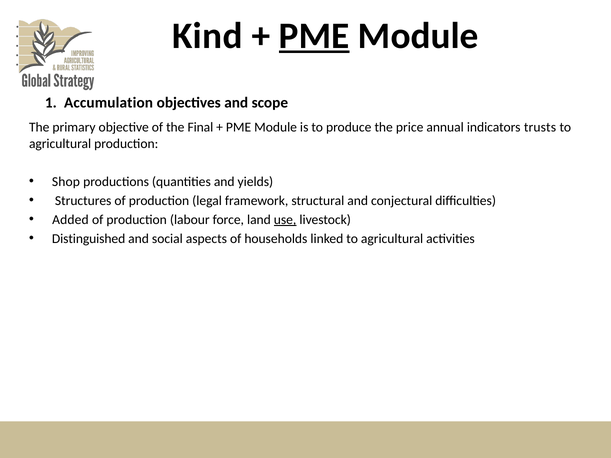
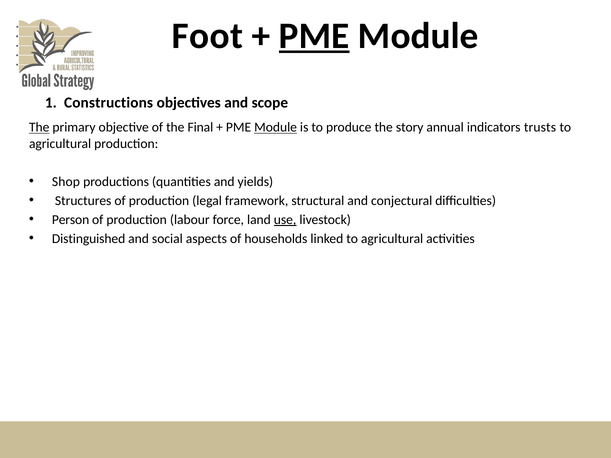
Kind: Kind -> Foot
Accumulation: Accumulation -> Constructions
The at (39, 127) underline: none -> present
Module at (276, 127) underline: none -> present
price: price -> story
Added: Added -> Person
